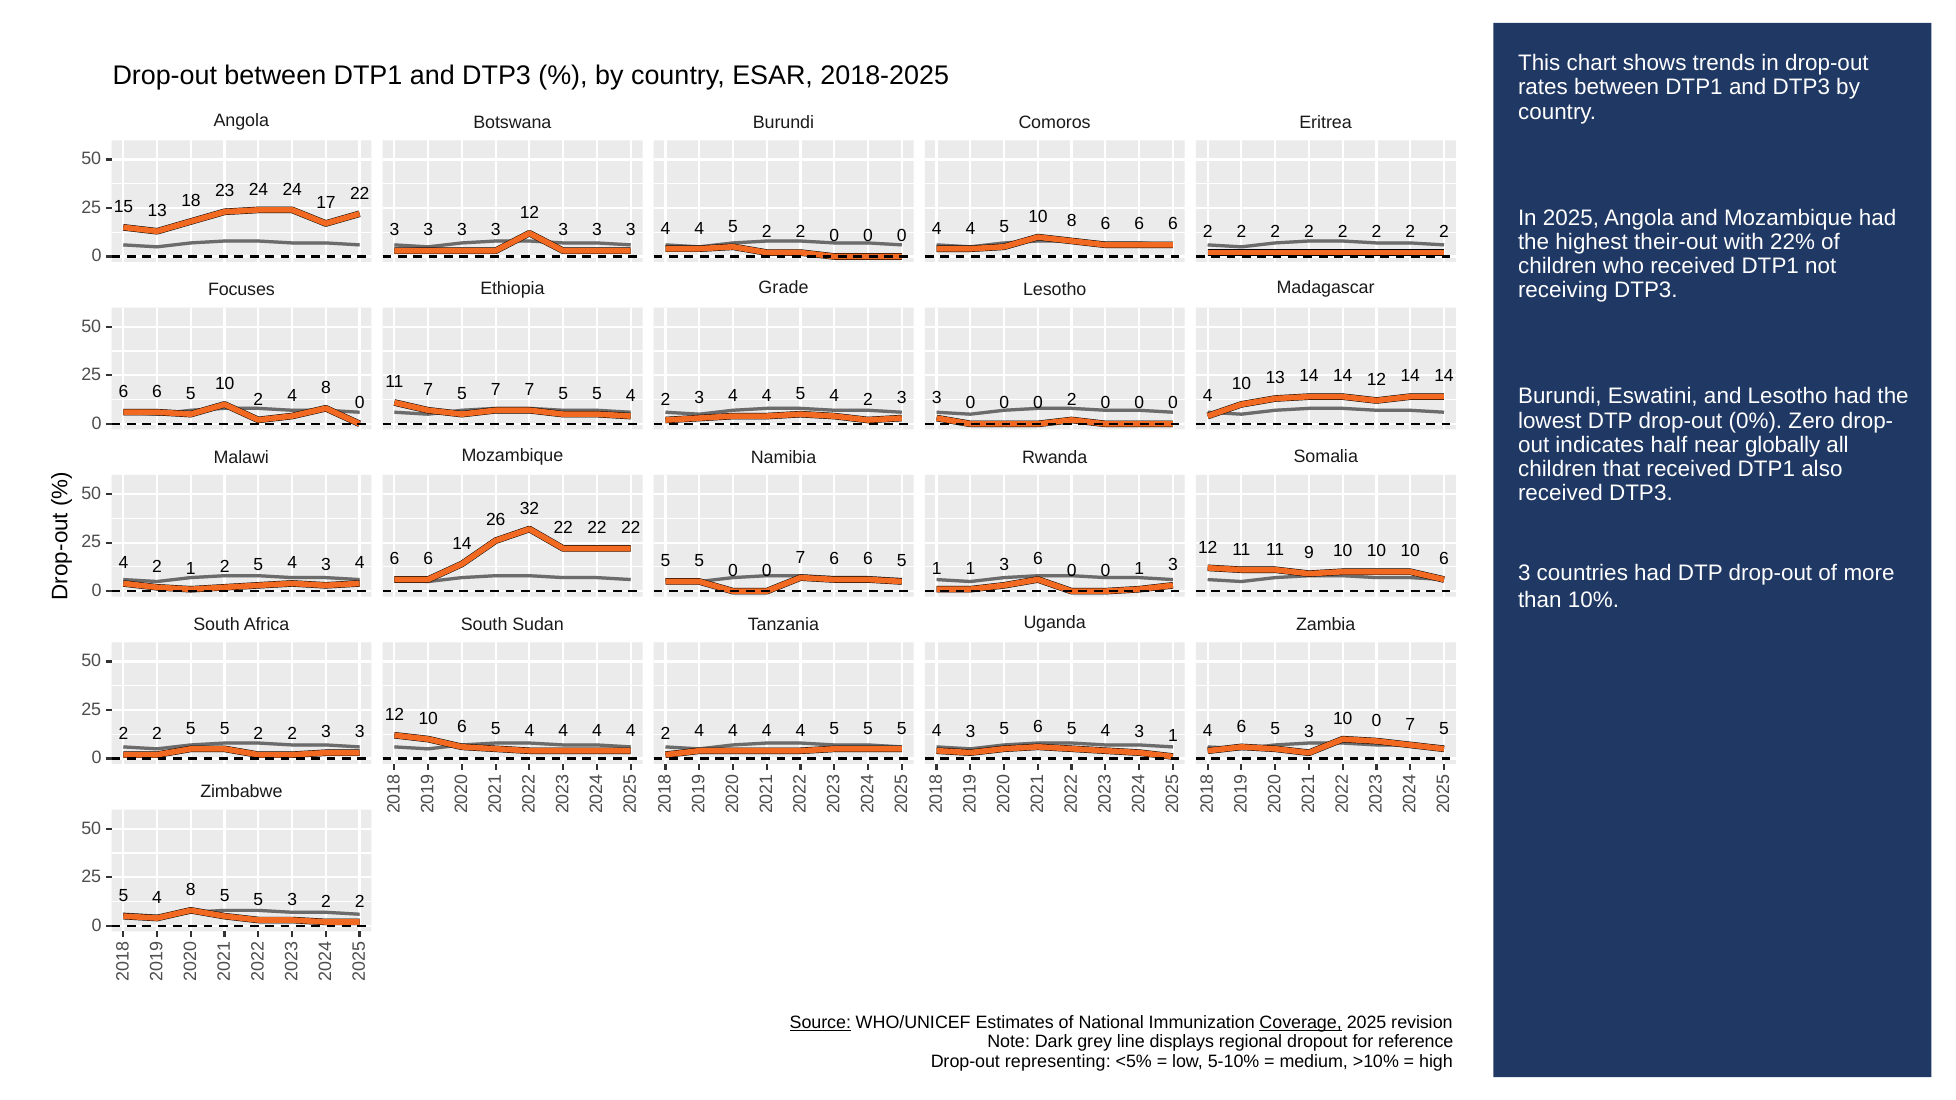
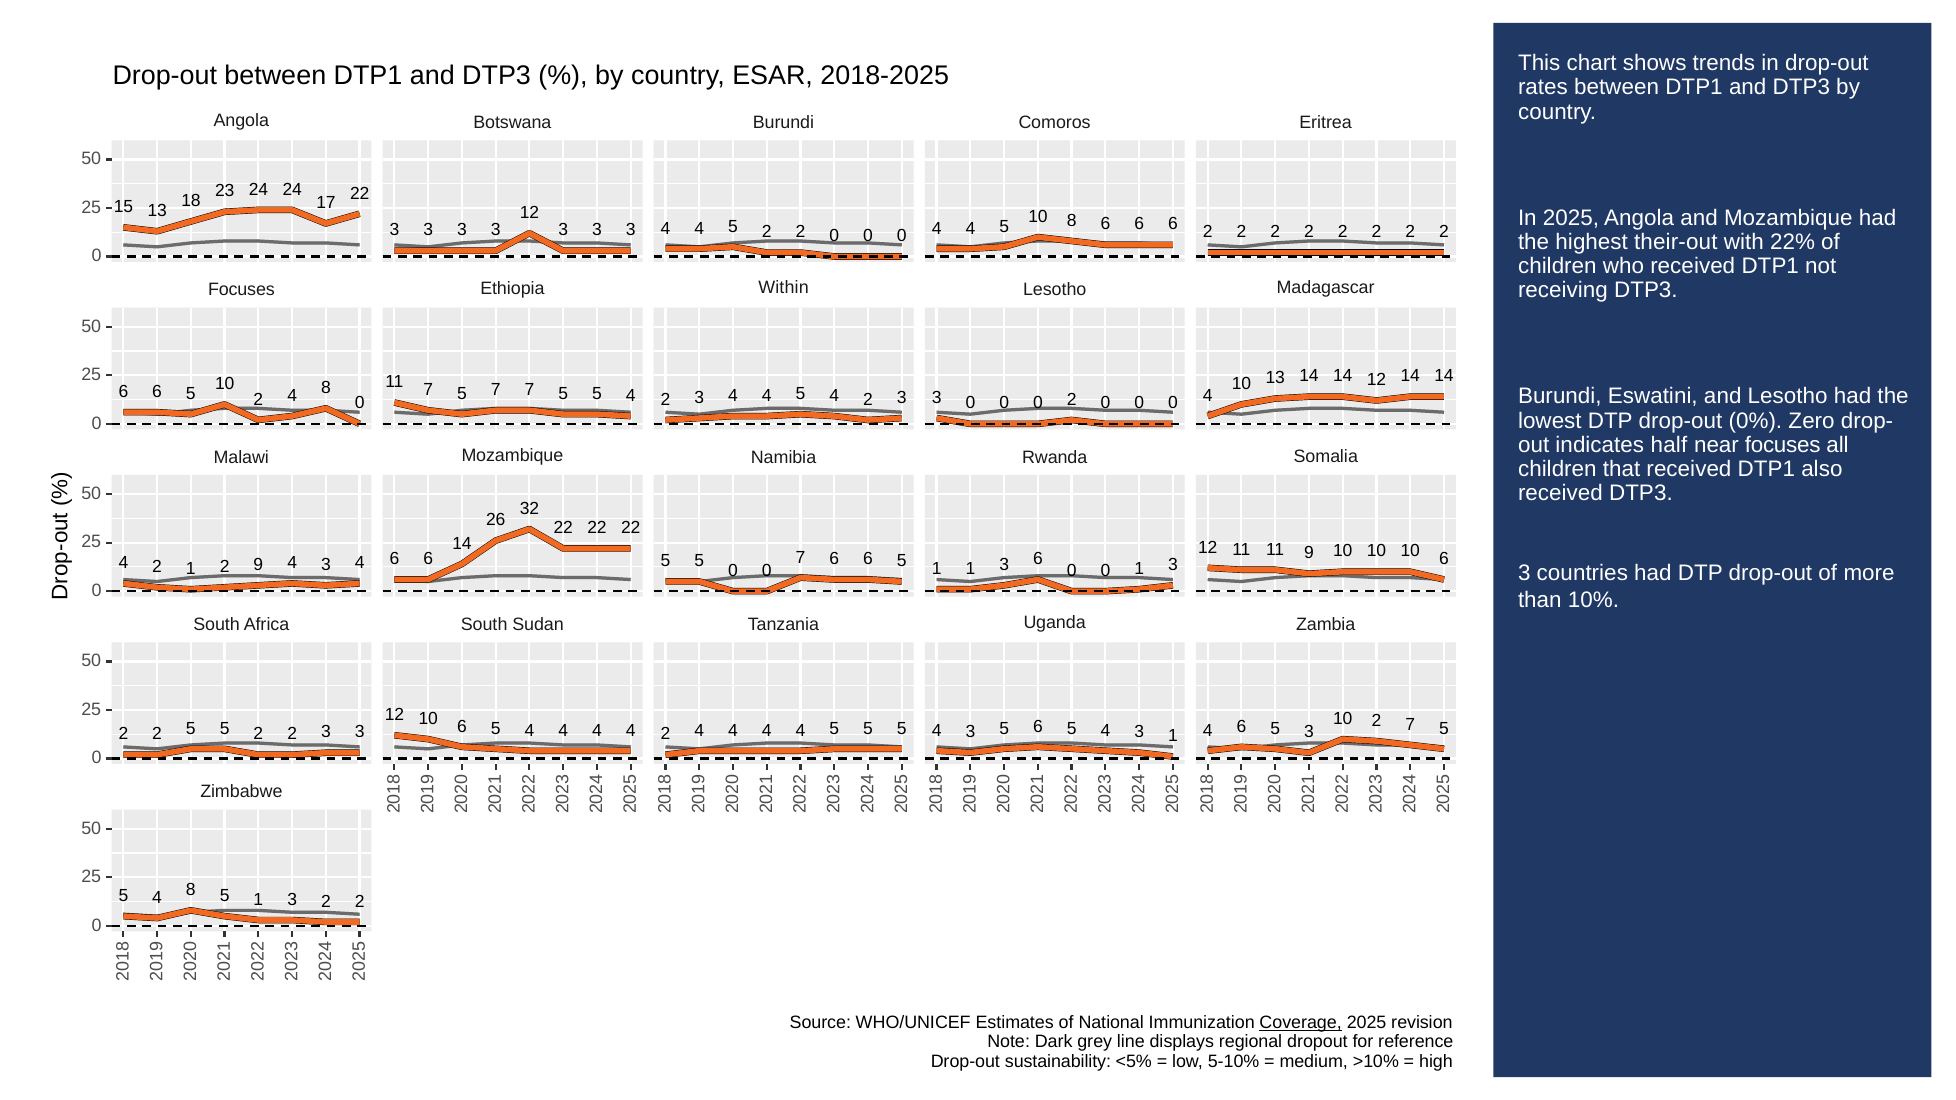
Grade: Grade -> Within
near globally: globally -> focuses
1 2 5: 5 -> 9
0 at (1376, 721): 0 -> 2
8 5 5: 5 -> 1
Source underline: present -> none
representing: representing -> sustainability
